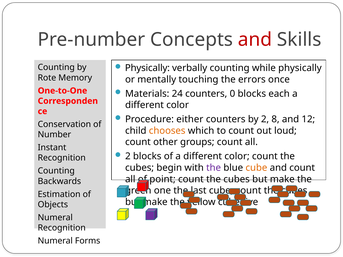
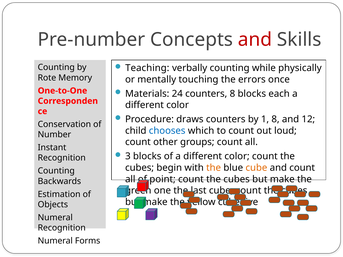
Physically at (147, 68): Physically -> Teaching
counters 0: 0 -> 8
either: either -> draws
by 2: 2 -> 1
chooses colour: orange -> blue
2 at (128, 156): 2 -> 3
the at (214, 168) colour: purple -> orange
